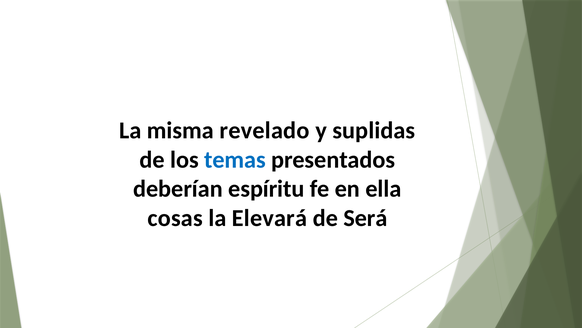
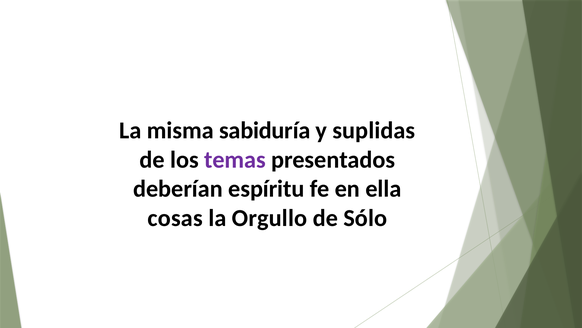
revelado: revelado -> sabiduría
temas colour: blue -> purple
Elevará: Elevará -> Orgullo
Será: Será -> Sólo
